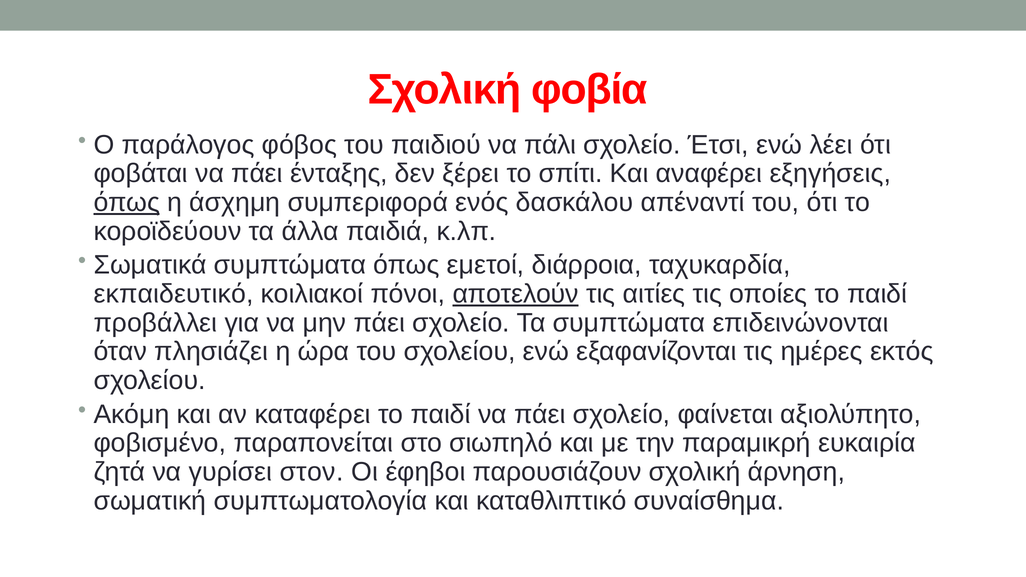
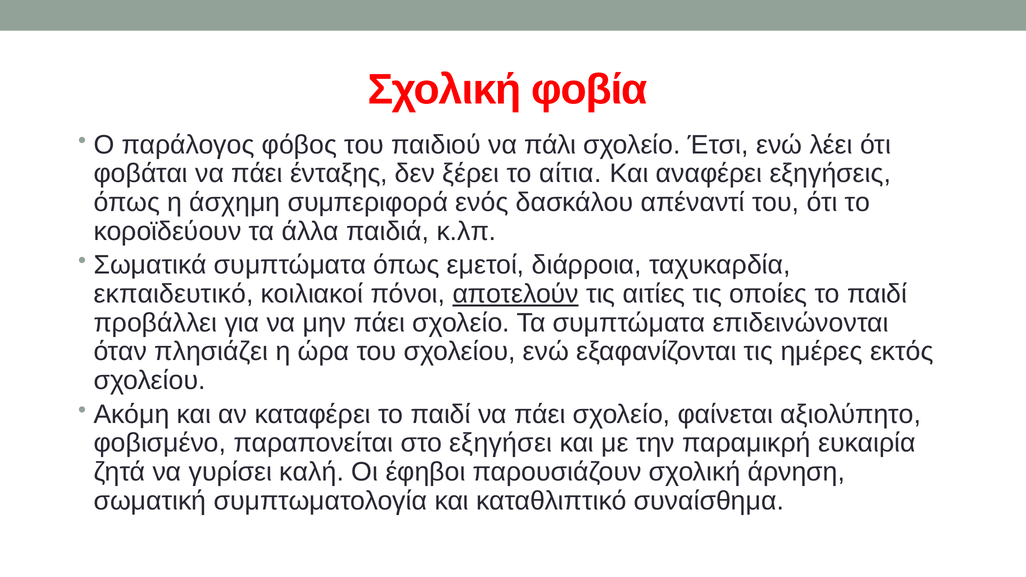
σπίτι: σπίτι -> αίτια
όπως at (127, 203) underline: present -> none
σιωπηλό: σιωπηλό -> εξηγήσει
στον: στον -> καλή
